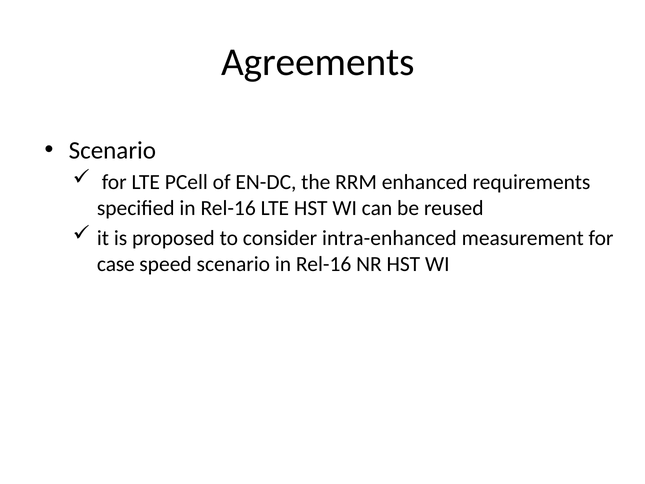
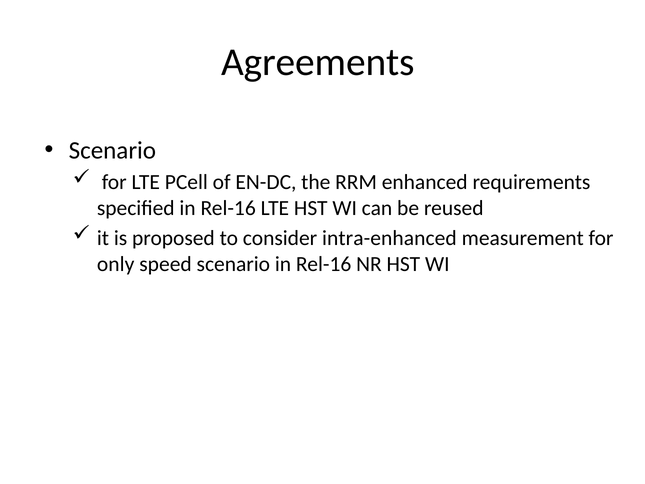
case: case -> only
